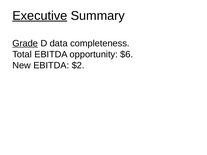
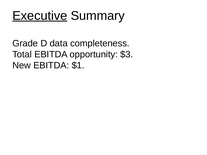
Grade underline: present -> none
$6: $6 -> $3
$2: $2 -> $1
